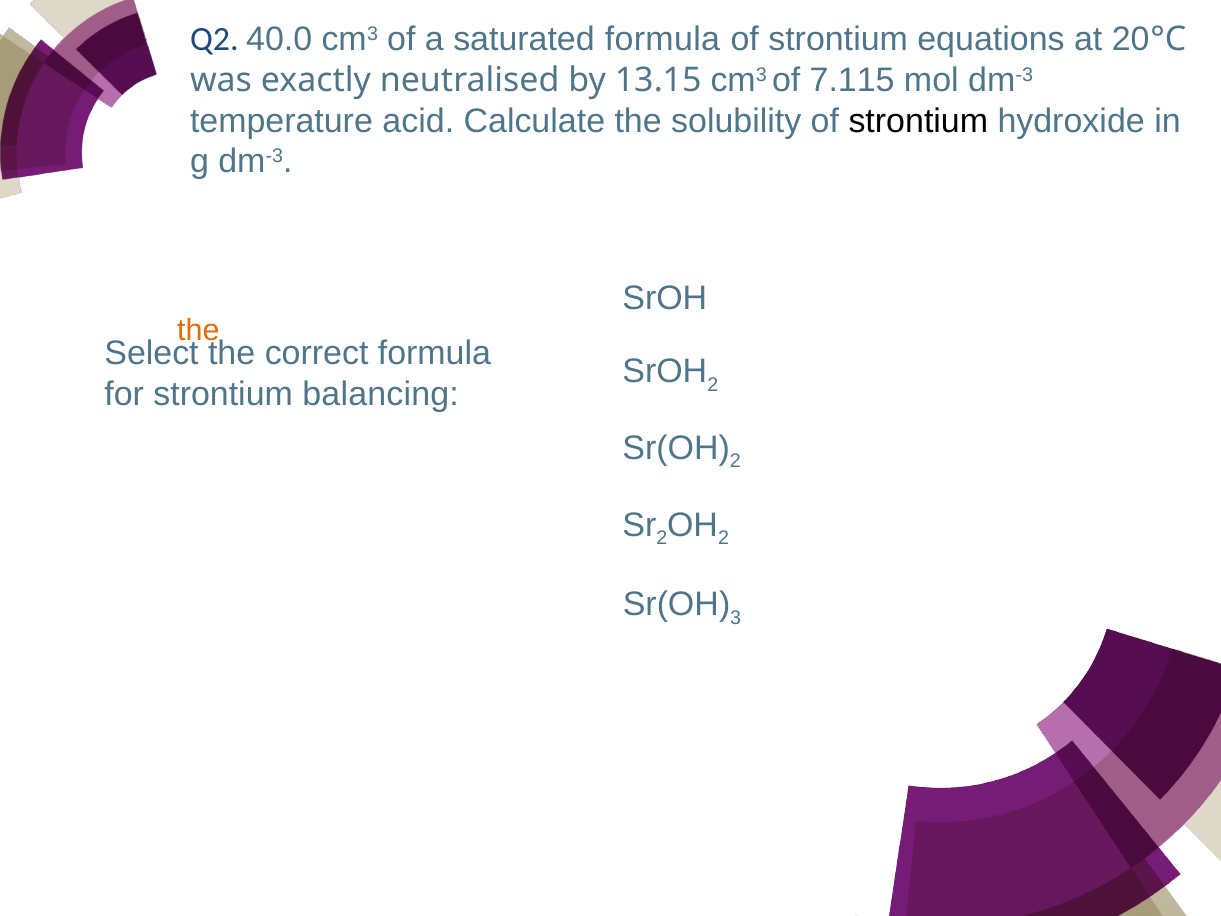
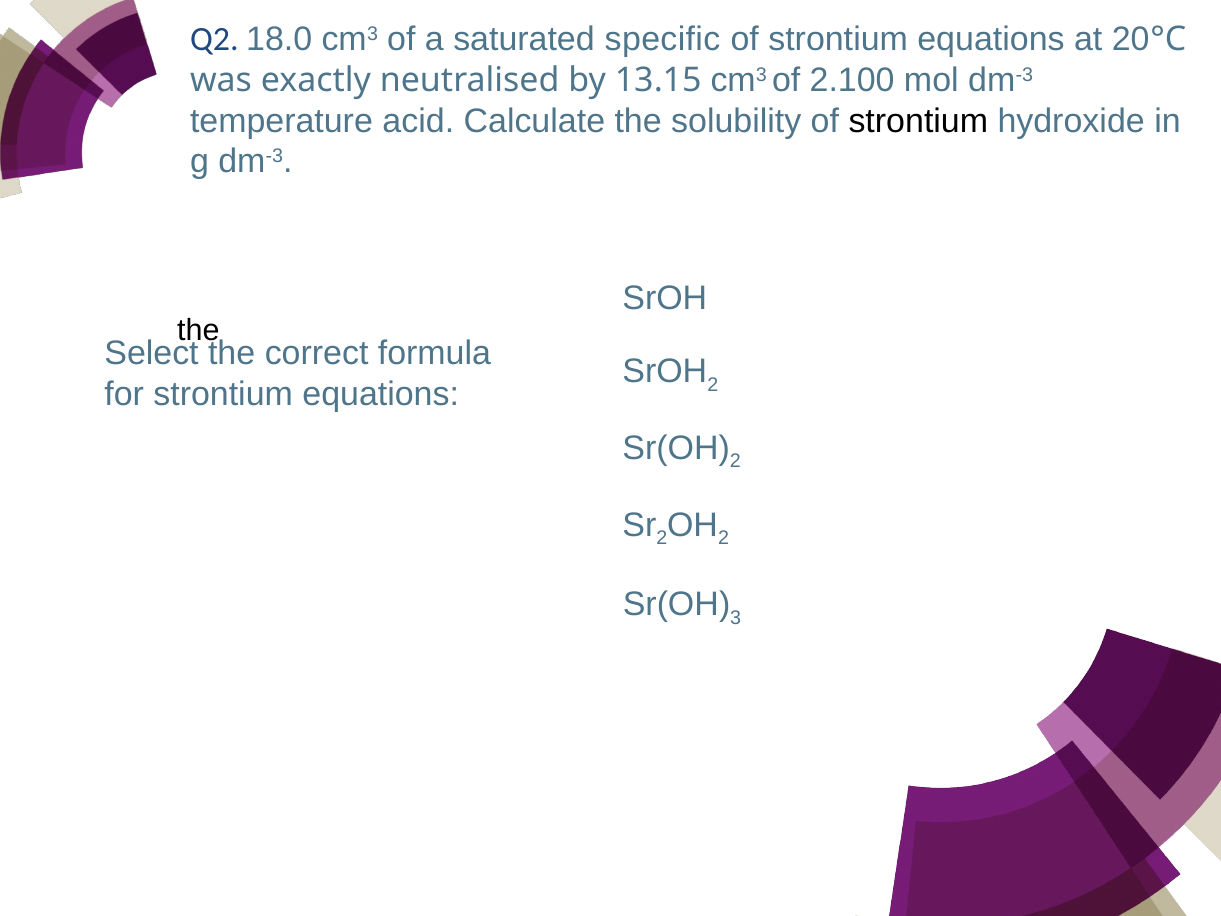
40.0: 40.0 -> 18.0
saturated formula: formula -> specific
7.115: 7.115 -> 2.100
the at (198, 330) colour: orange -> black
for strontium balancing: balancing -> equations
